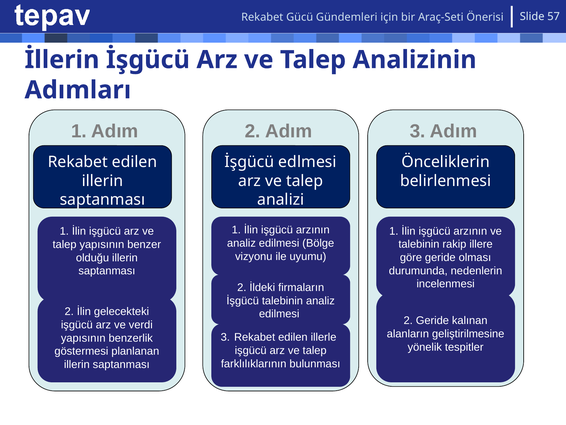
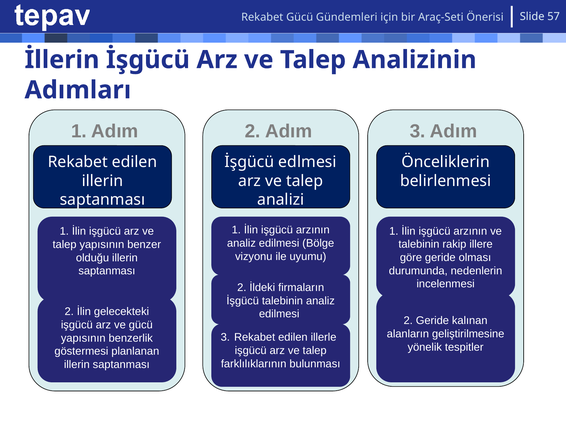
ve verdi: verdi -> gücü
